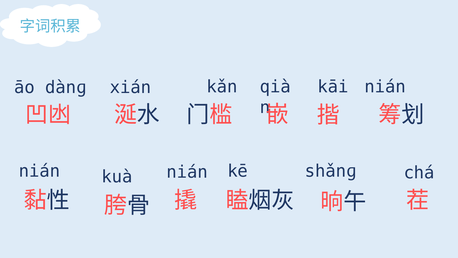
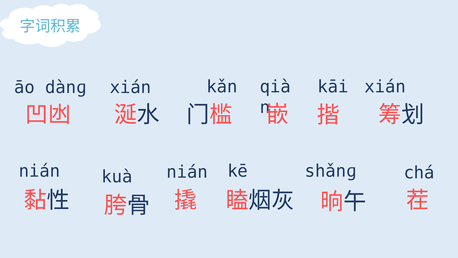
nián at (385, 87): nián -> xián
